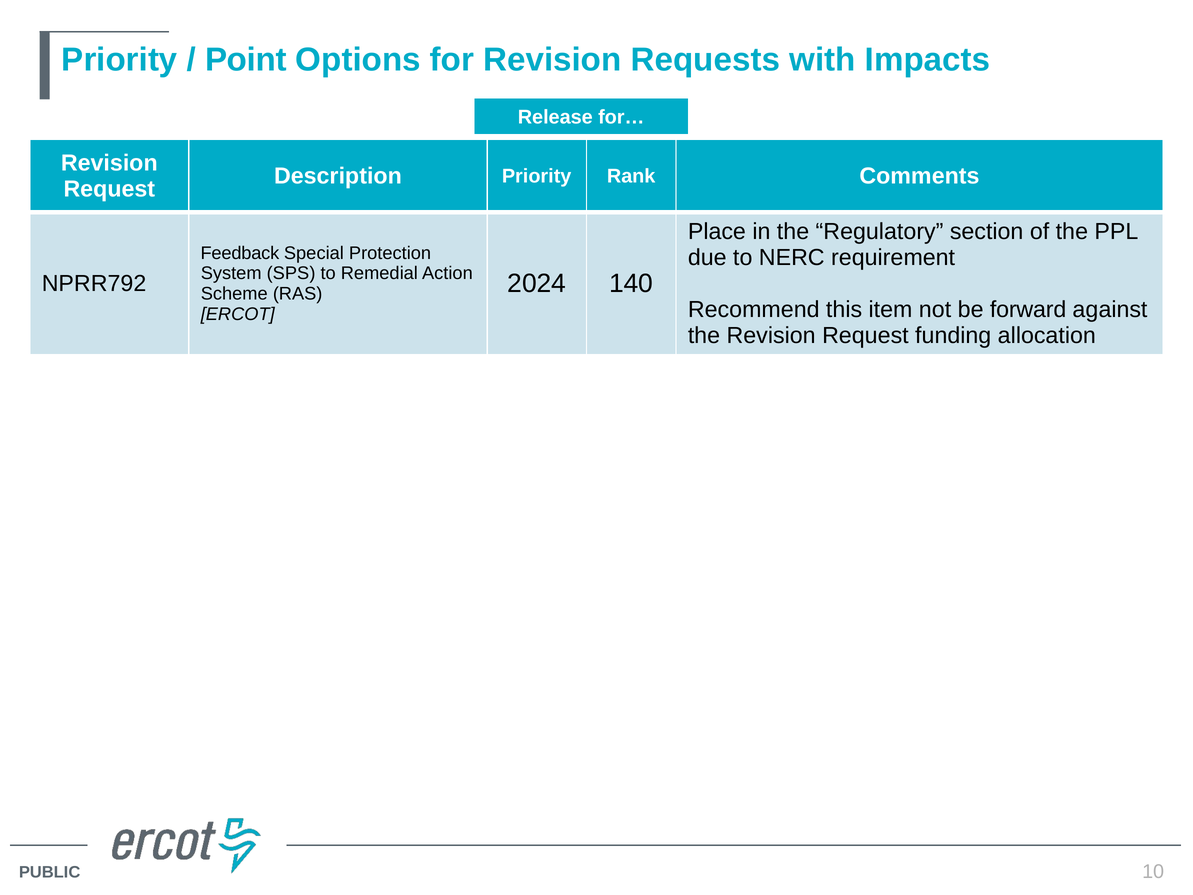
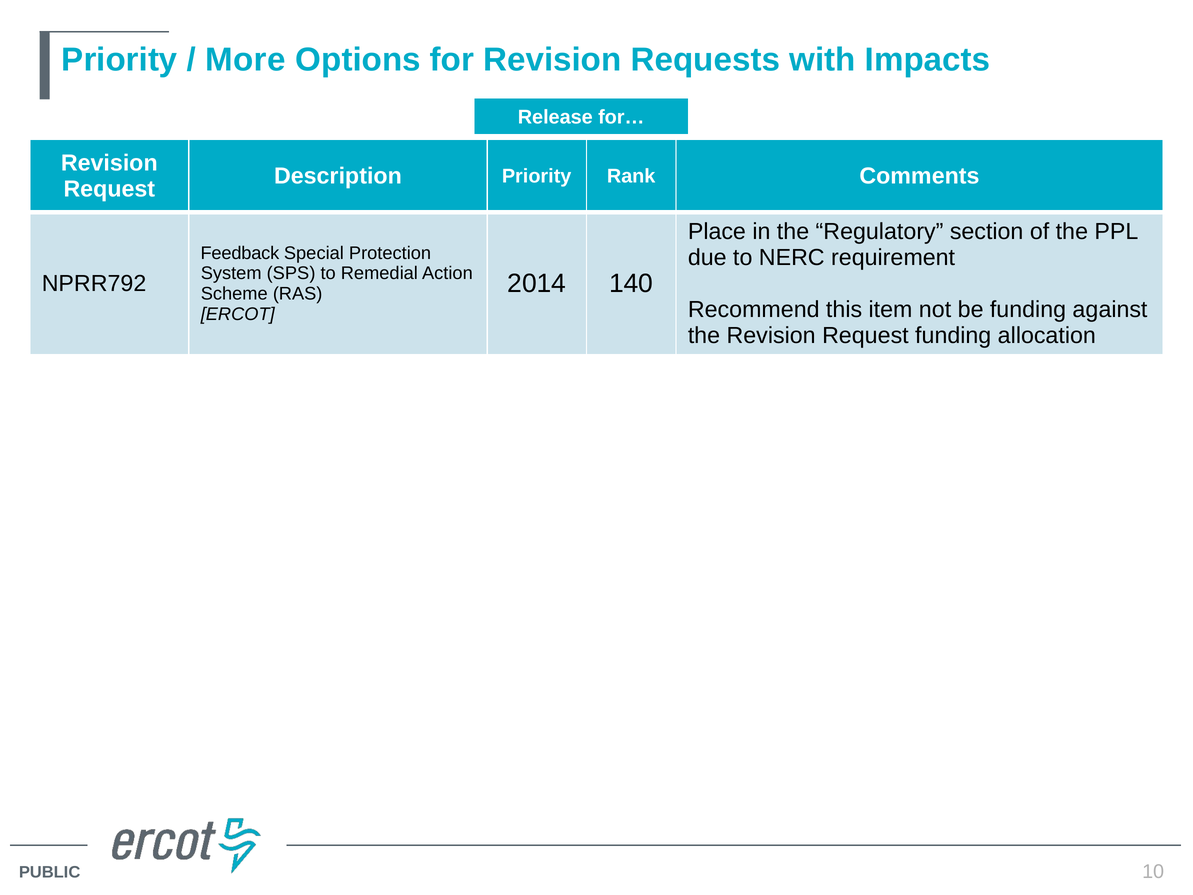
Point: Point -> More
2024: 2024 -> 2014
be forward: forward -> funding
